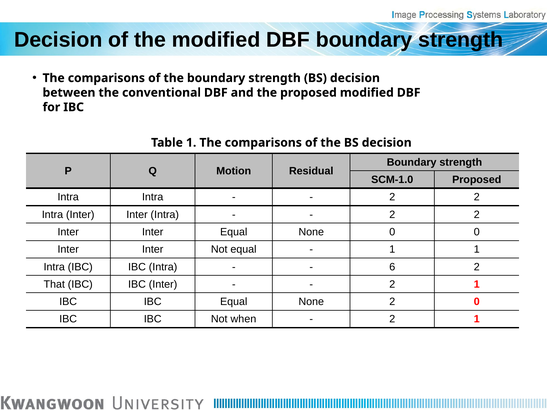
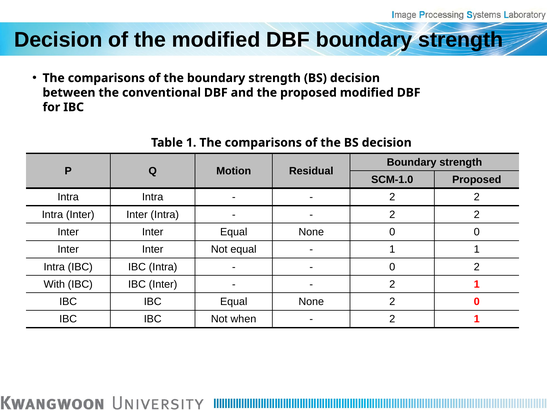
6 at (392, 267): 6 -> 0
That: That -> With
